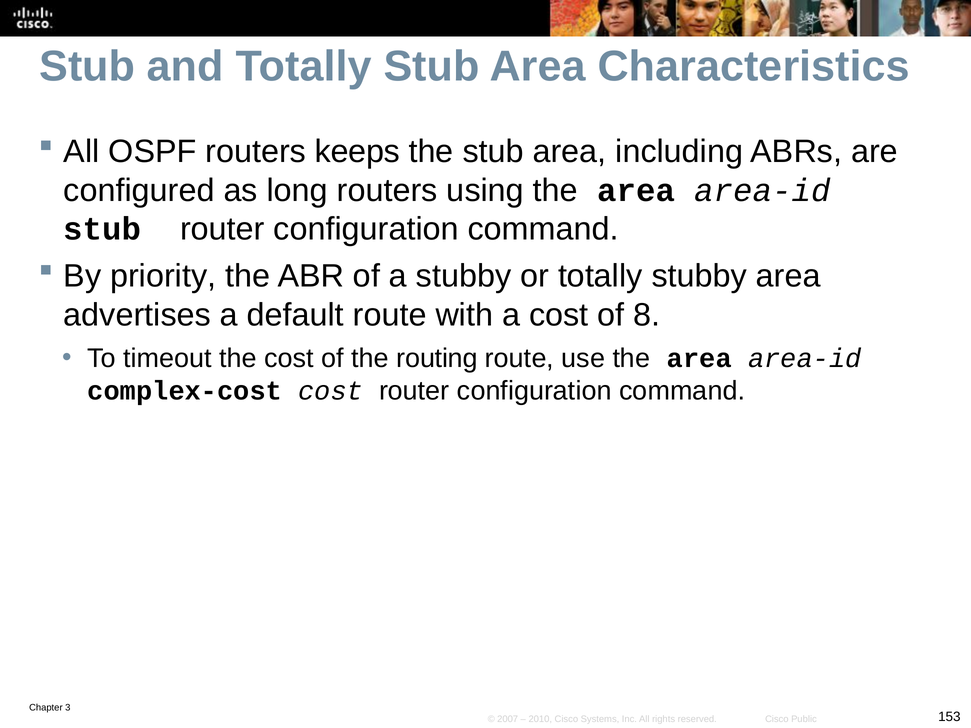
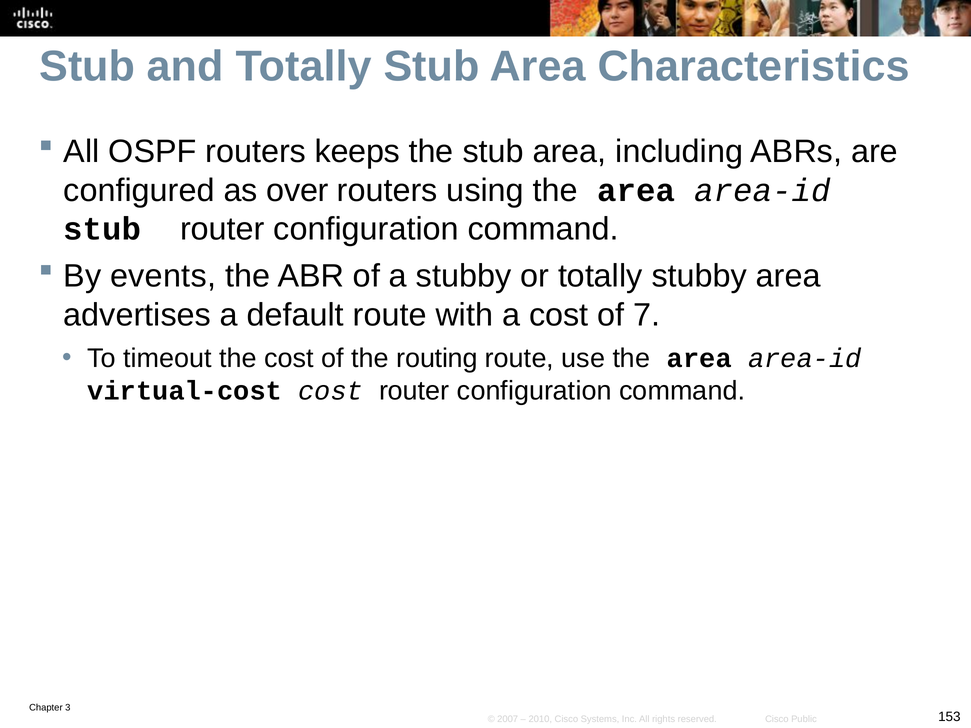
long: long -> over
priority: priority -> events
8: 8 -> 7
complex-cost: complex-cost -> virtual-cost
